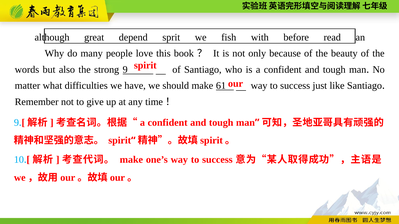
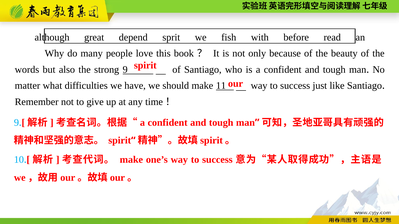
61: 61 -> 11
